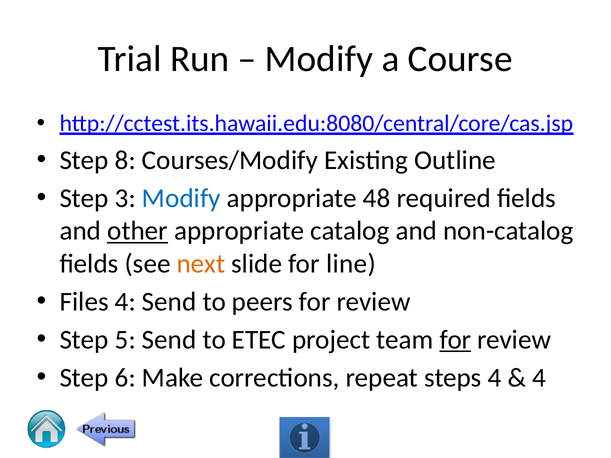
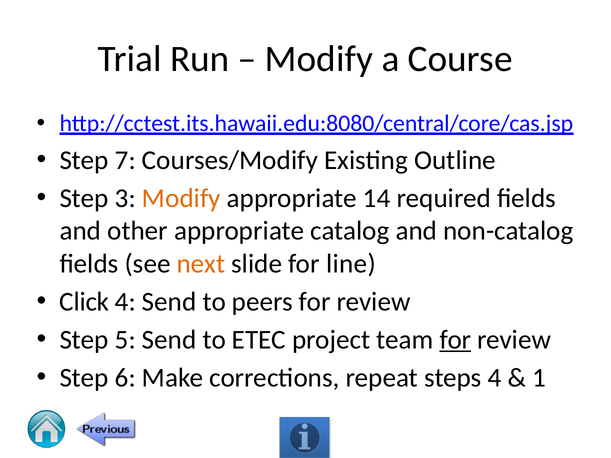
8: 8 -> 7
Modify at (181, 199) colour: blue -> orange
48: 48 -> 14
other underline: present -> none
Files: Files -> Click
4 at (539, 378): 4 -> 1
